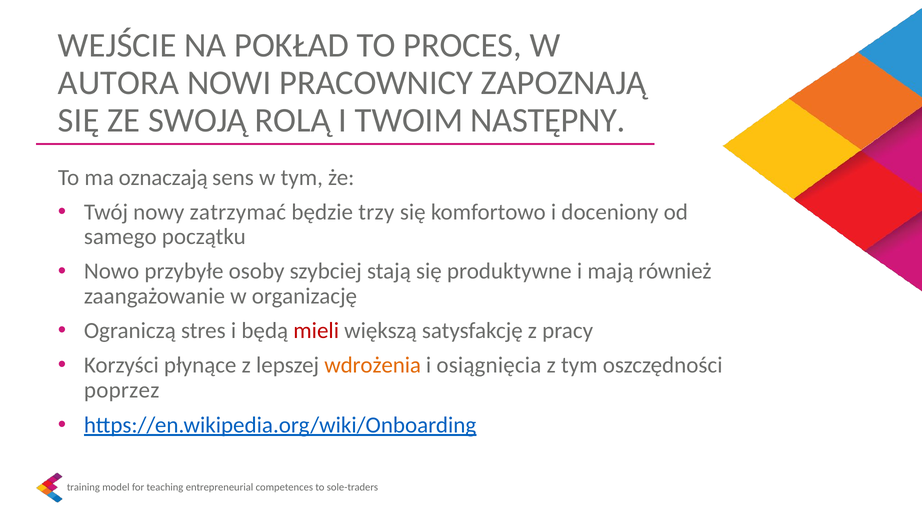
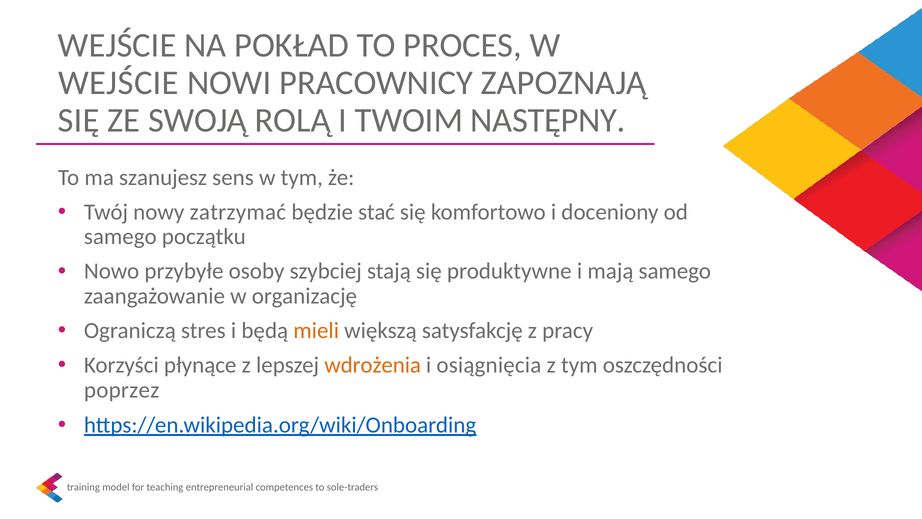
AUTORA at (119, 83): AUTORA -> WEJŚCIE
oznaczają: oznaczają -> szanujesz
trzy: trzy -> stać
mają również: również -> samego
mieli colour: red -> orange
